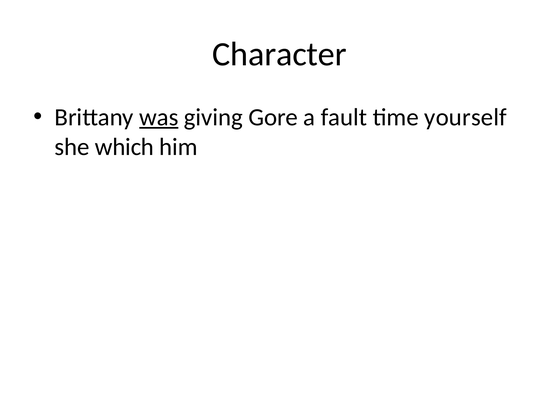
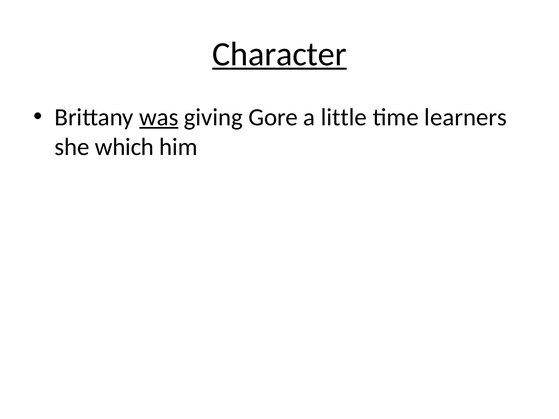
Character underline: none -> present
fault: fault -> little
yourself: yourself -> learners
